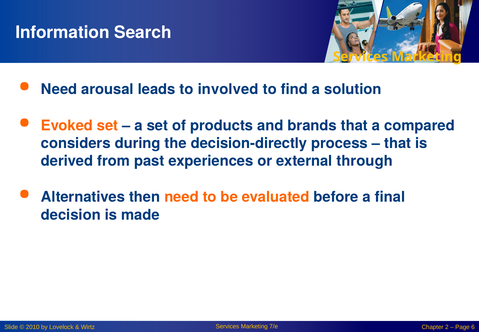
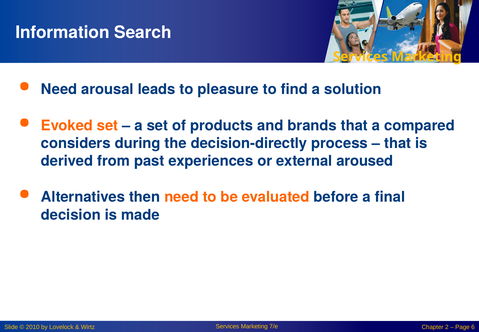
involved: involved -> pleasure
through: through -> aroused
